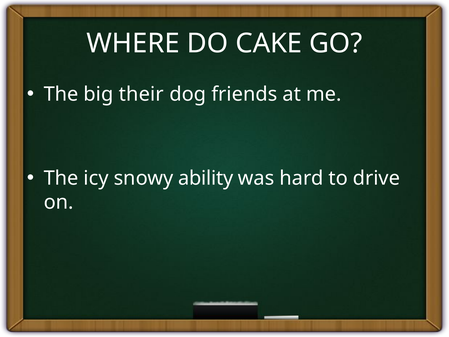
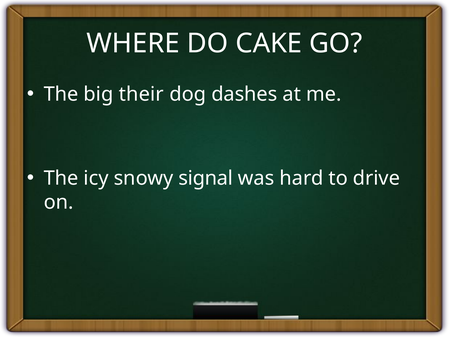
friends: friends -> dashes
ability: ability -> signal
